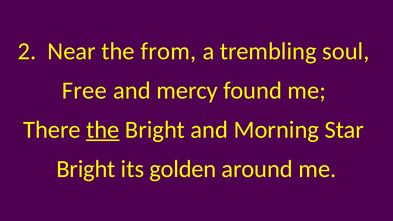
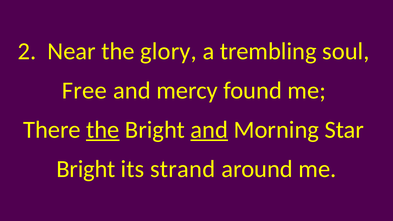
from: from -> glory
and at (209, 130) underline: none -> present
golden: golden -> strand
